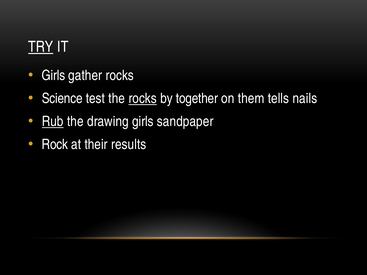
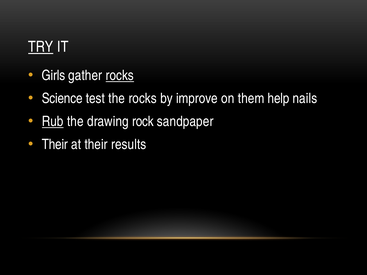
rocks at (120, 76) underline: none -> present
rocks at (143, 99) underline: present -> none
together: together -> improve
tells: tells -> help
drawing girls: girls -> rock
Rock at (55, 145): Rock -> Their
